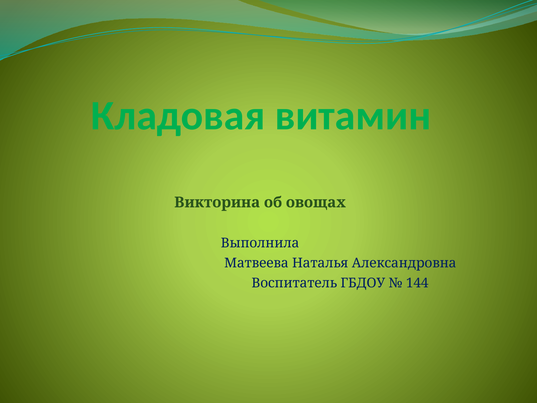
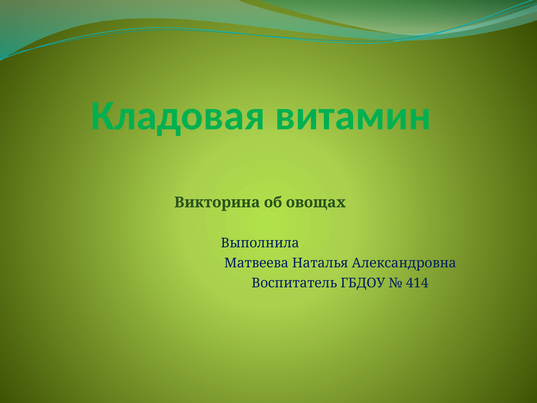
144: 144 -> 414
